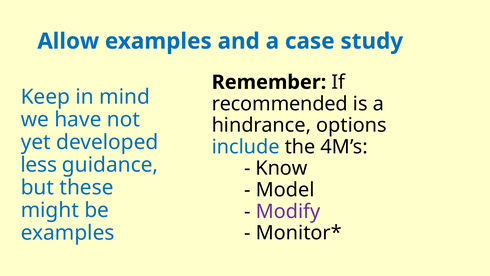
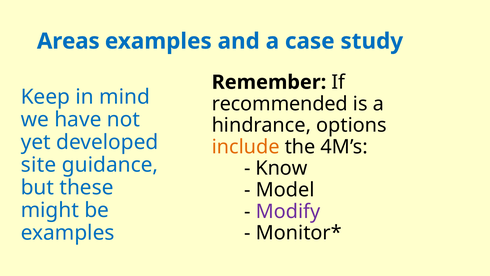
Allow: Allow -> Areas
include colour: blue -> orange
less: less -> site
